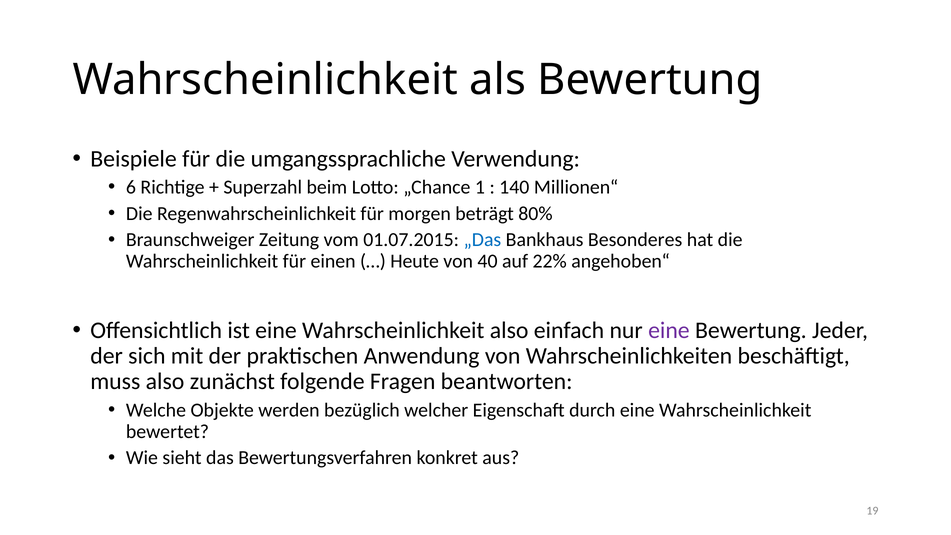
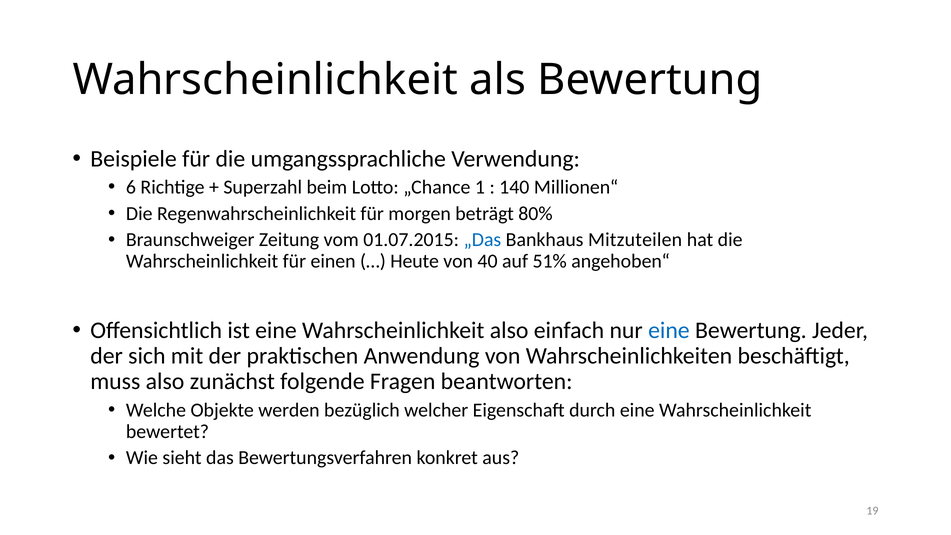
Besonderes: Besonderes -> Mitzuteilen
22%: 22% -> 51%
eine at (669, 330) colour: purple -> blue
